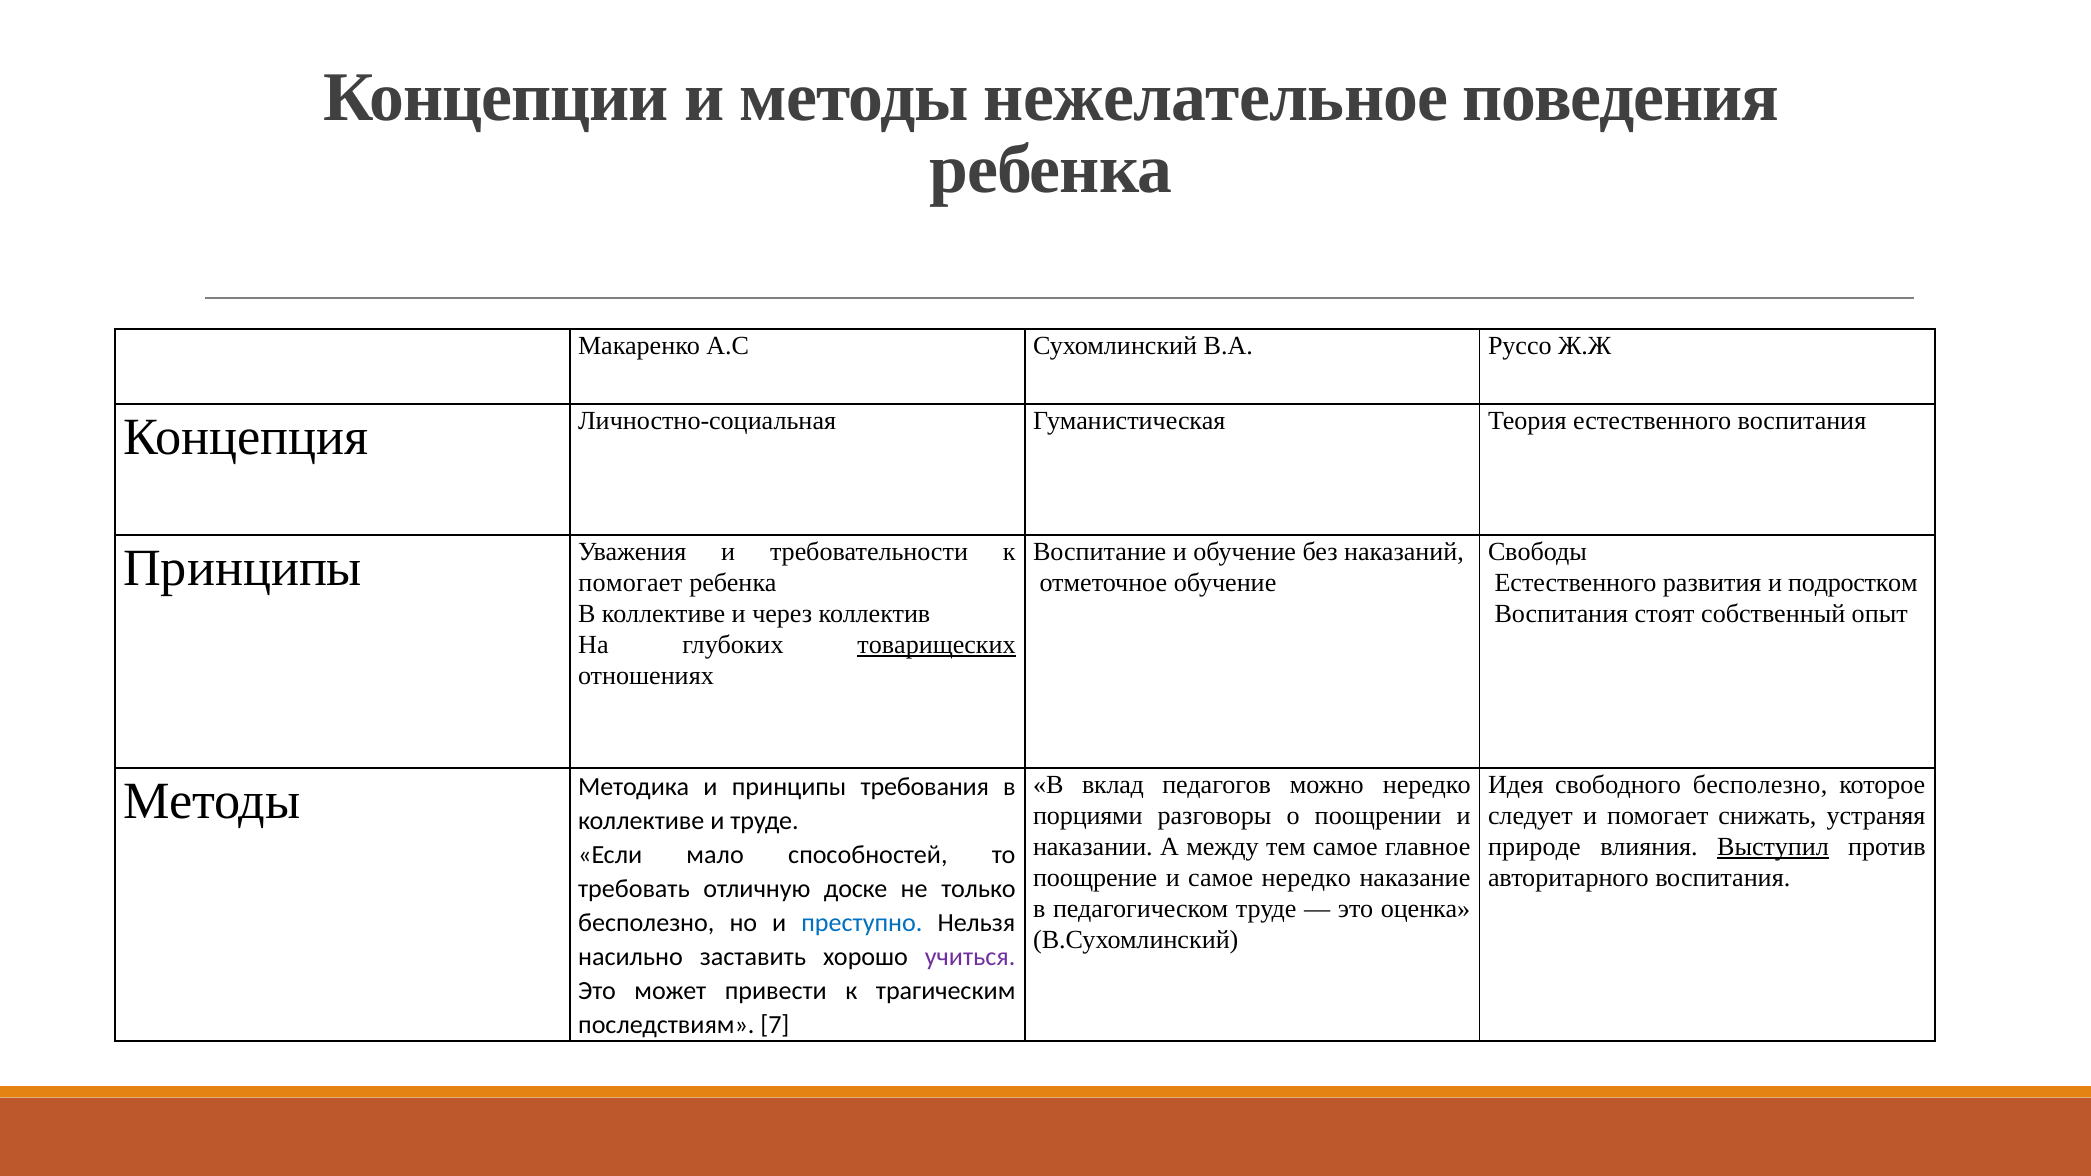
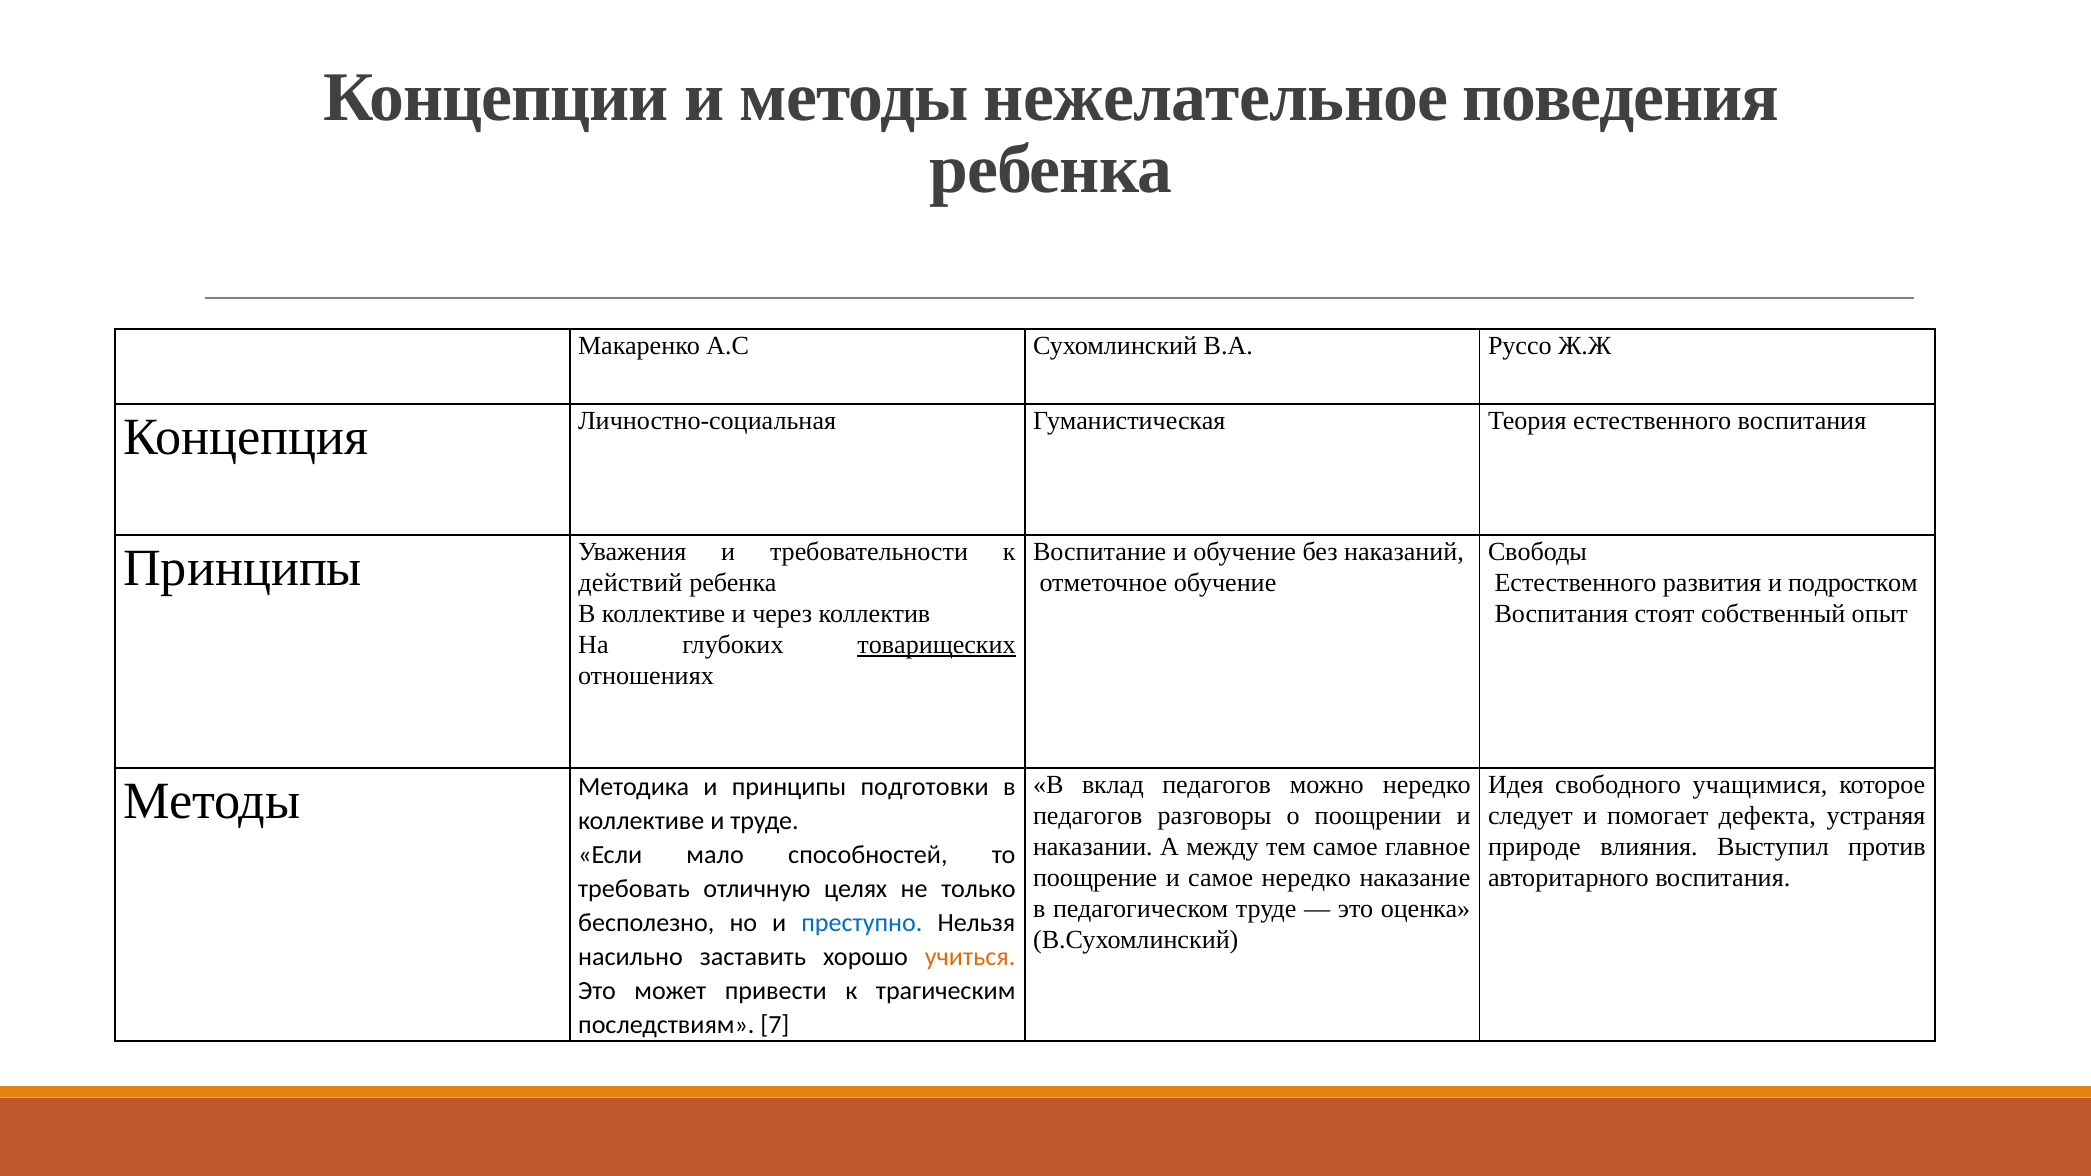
помогает at (630, 583): помогает -> действий
свободного бесполезно: бесполезно -> учащимися
требования: требования -> подготовки
порциями at (1088, 816): порциями -> педагогов
снижать: снижать -> дефекта
Выступил underline: present -> none
доске: доске -> целях
учиться colour: purple -> orange
